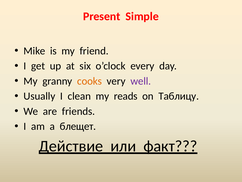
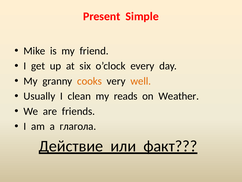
well colour: purple -> orange
Таблицу: Таблицу -> Weather
блещет: блещет -> глагола
